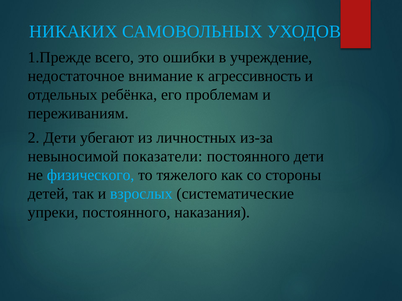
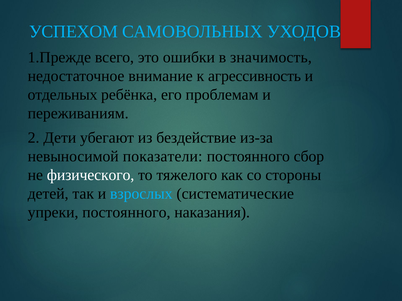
НИКАКИХ: НИКАКИХ -> УСПЕХОМ
учреждение: учреждение -> значимость
личностных: личностных -> бездействие
постоянного дети: дети -> сбор
физического colour: light blue -> white
